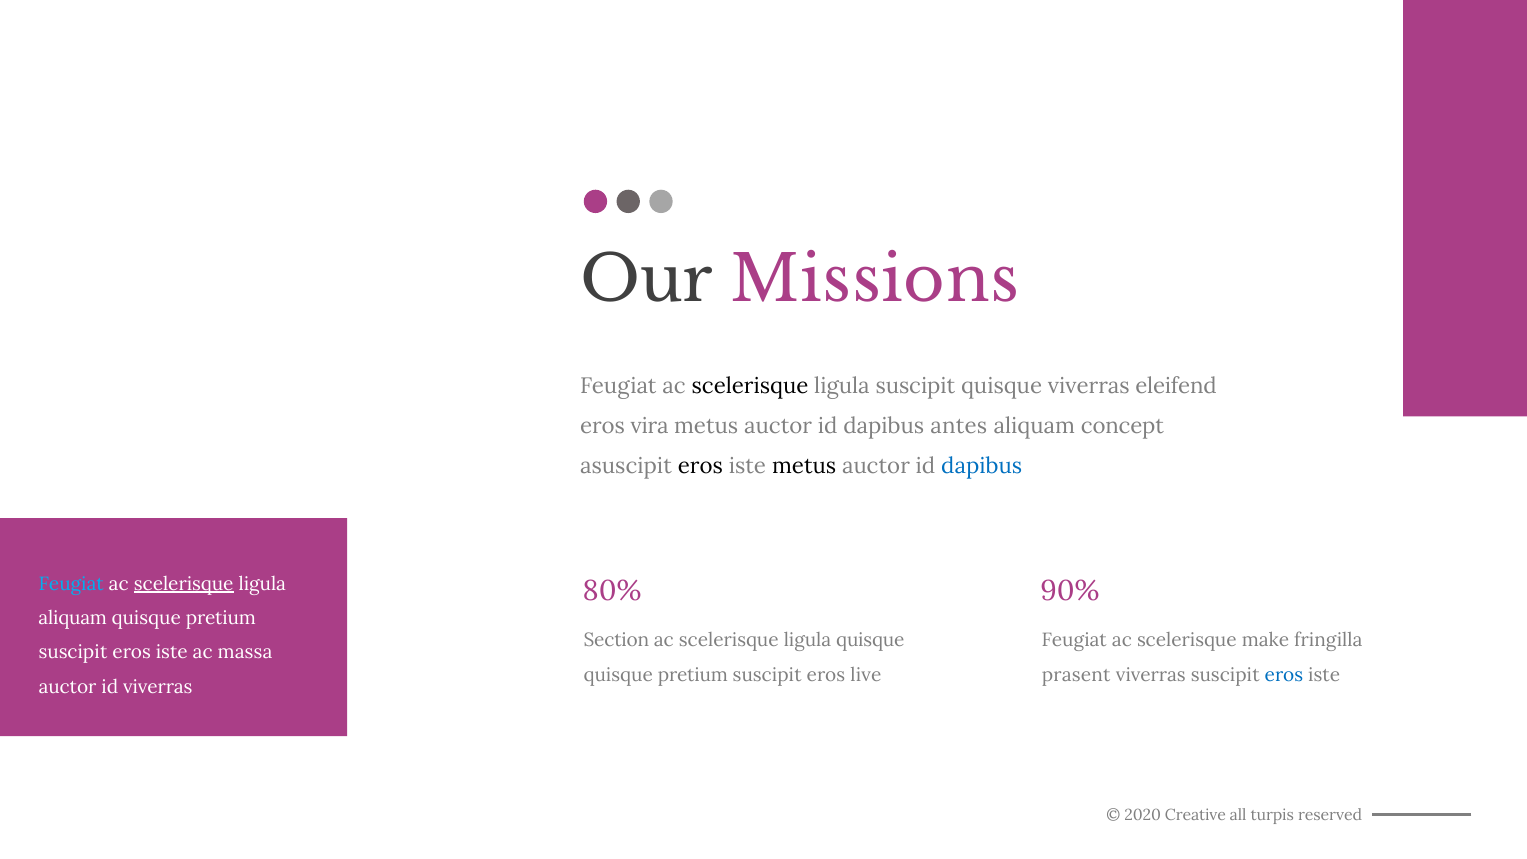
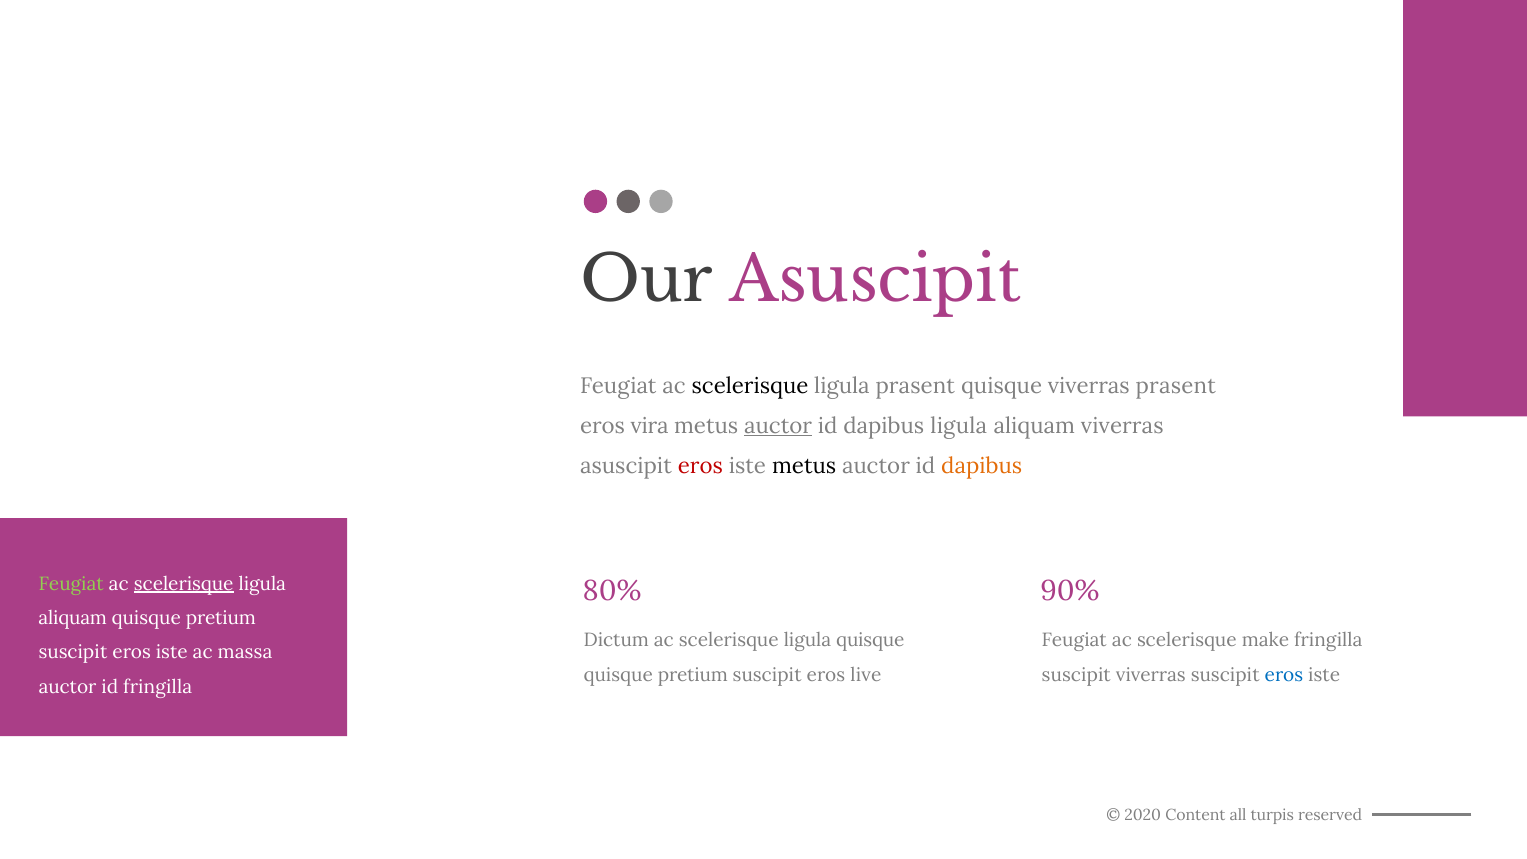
Our Missions: Missions -> Asuscipit
ligula suscipit: suscipit -> prasent
viverras eleifend: eleifend -> prasent
auctor at (778, 426) underline: none -> present
dapibus antes: antes -> ligula
aliquam concept: concept -> viverras
eros at (700, 466) colour: black -> red
dapibus at (982, 466) colour: blue -> orange
Feugiat at (71, 584) colour: light blue -> light green
Section: Section -> Dictum
prasent at (1076, 675): prasent -> suscipit
id viverras: viverras -> fringilla
Creative: Creative -> Content
